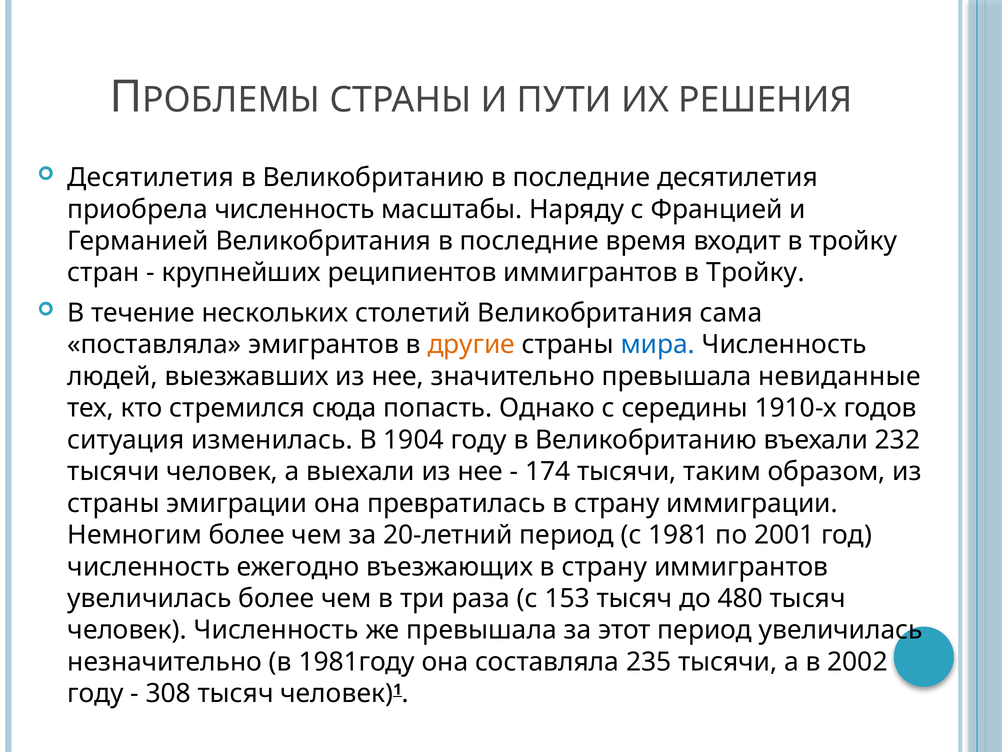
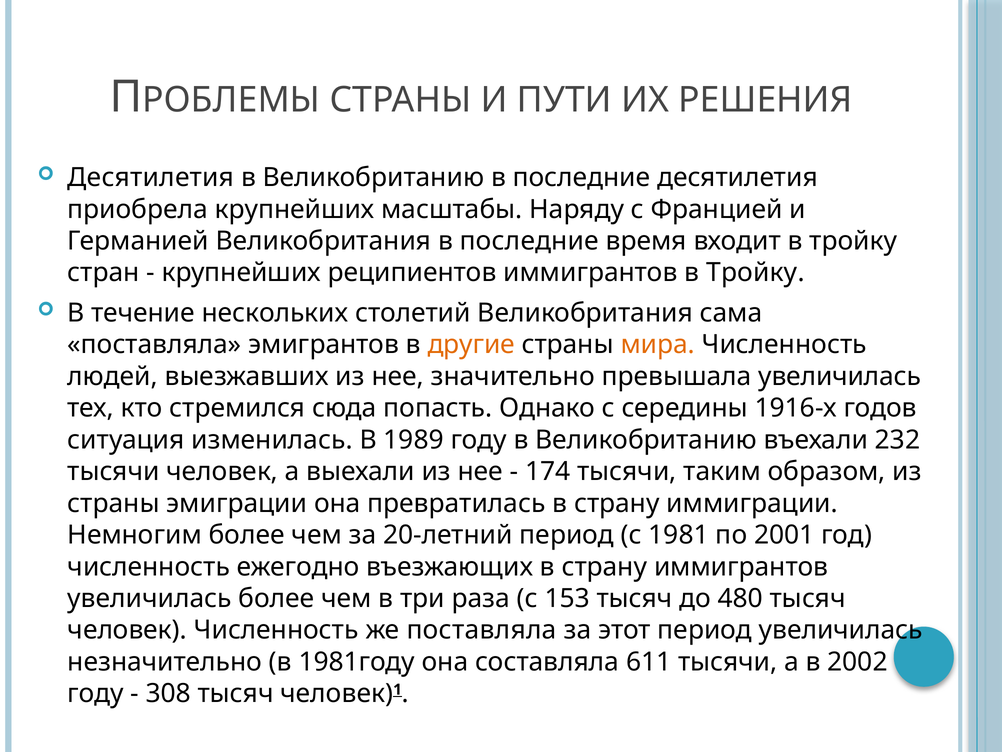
приобрела численность: численность -> крупнейших
мира colour: blue -> orange
превышала невиданные: невиданные -> увеличилась
1910-х: 1910-х -> 1916-х
1904: 1904 -> 1989
же превышала: превышала -> поставляла
235: 235 -> 611
